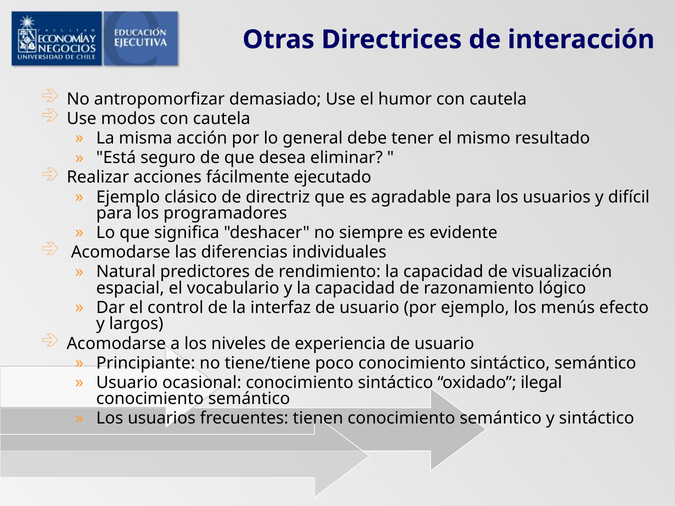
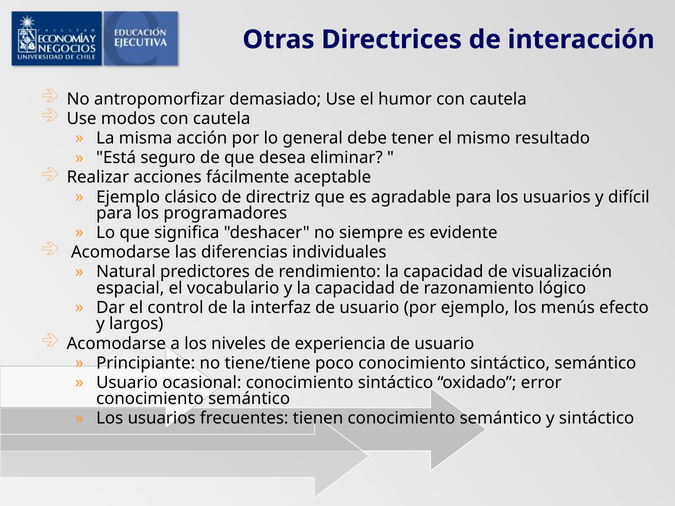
ejecutado: ejecutado -> aceptable
ilegal: ilegal -> error
